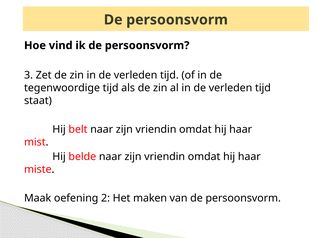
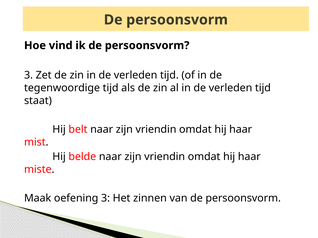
oefening 2: 2 -> 3
maken: maken -> zinnen
